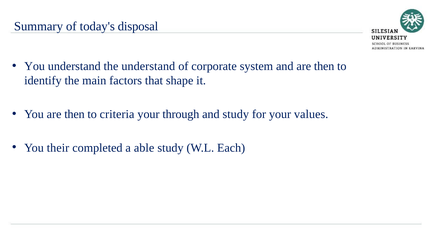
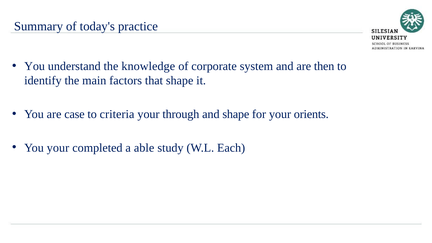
disposal: disposal -> practice
the understand: understand -> knowledge
You are then: then -> case
and study: study -> shape
values: values -> orients
You their: their -> your
